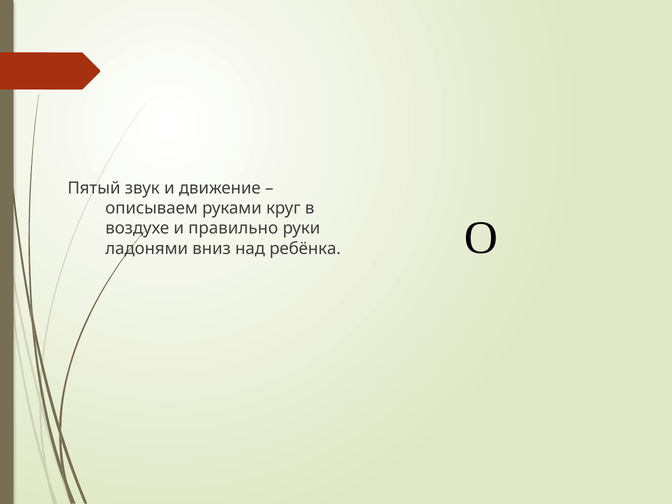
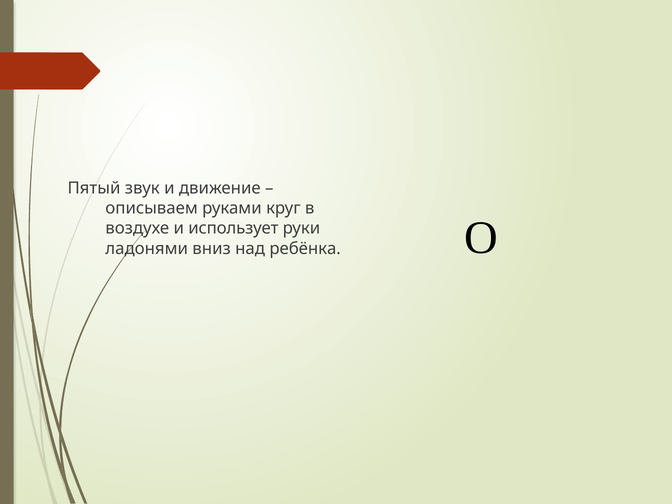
правильно: правильно -> использует
